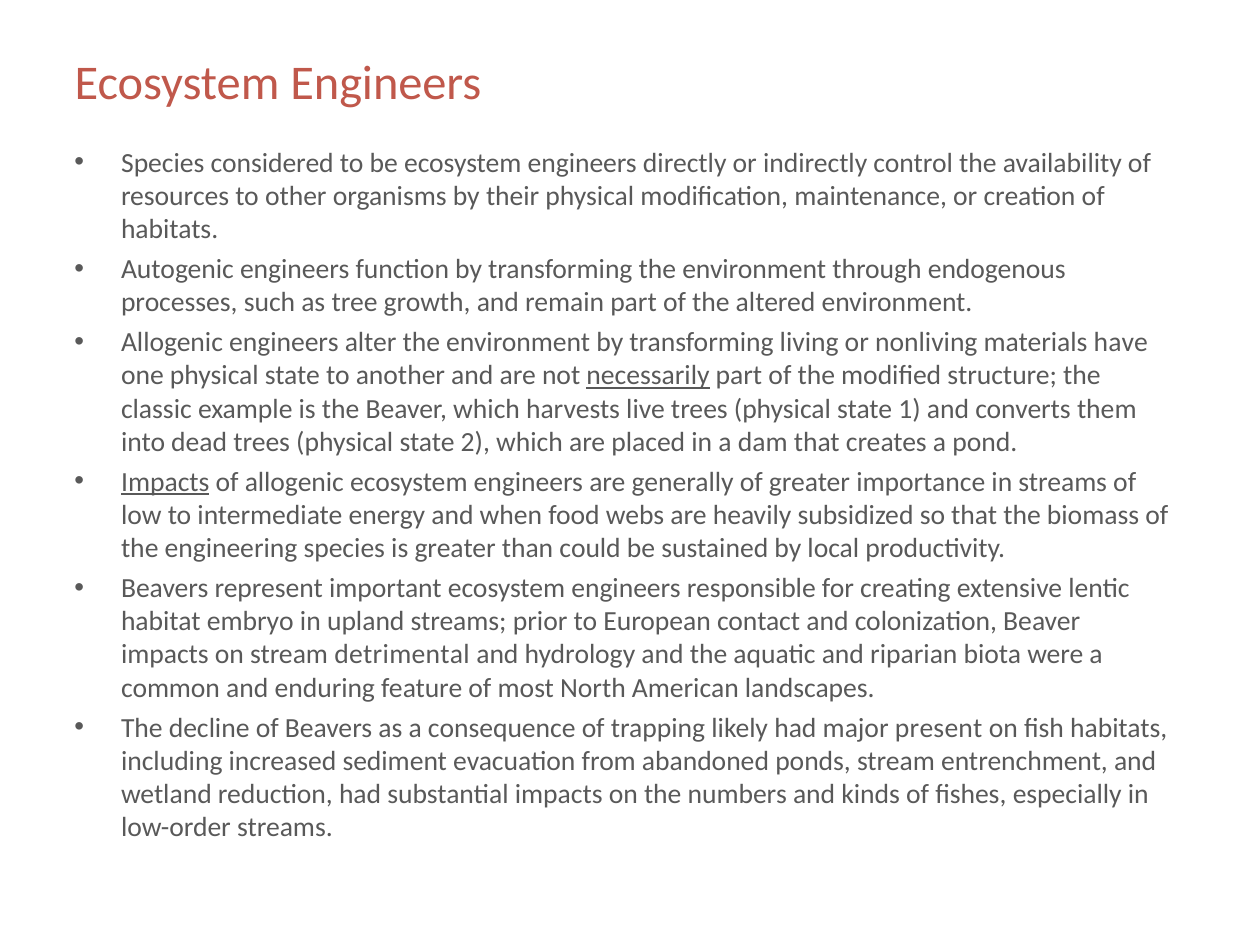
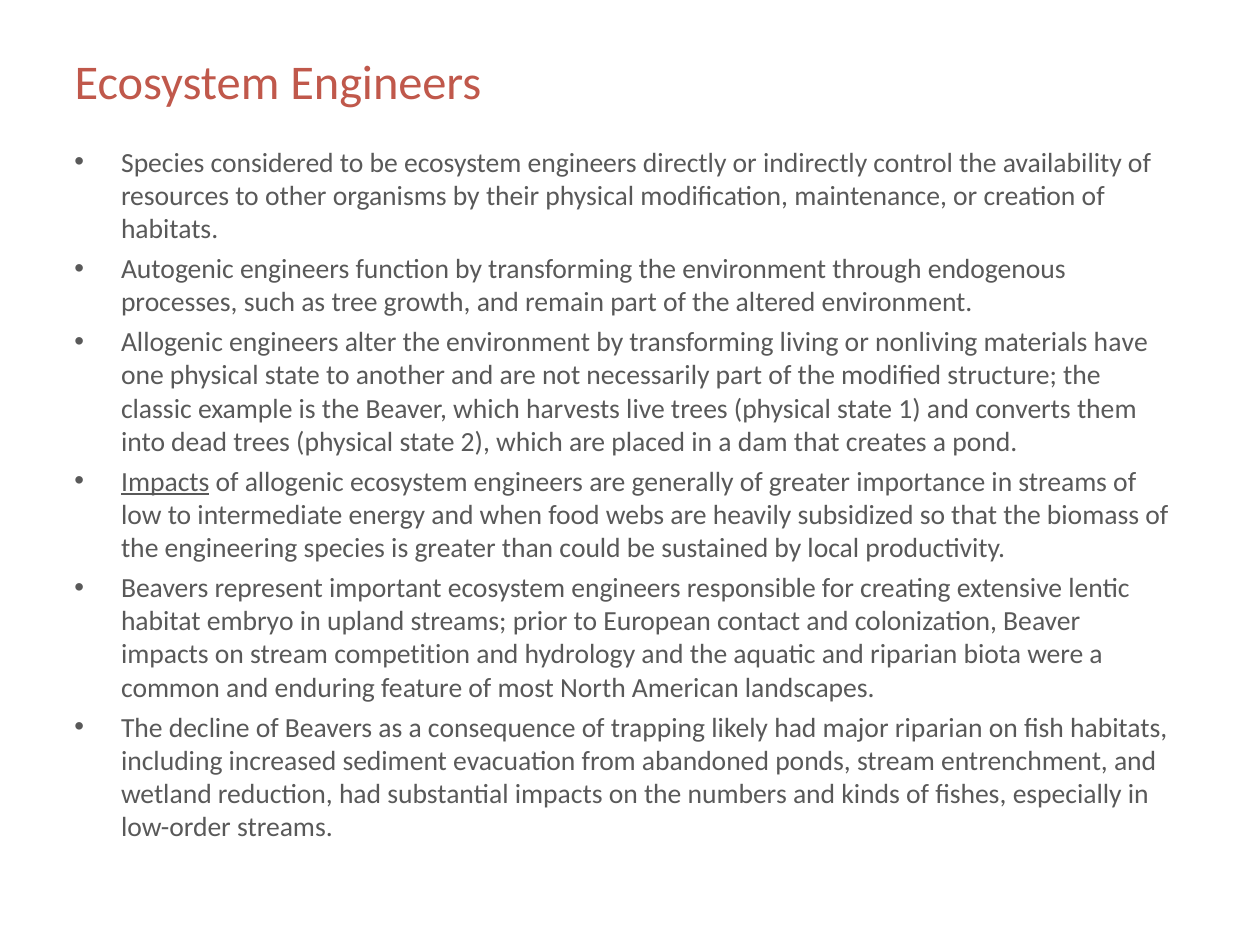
necessarily underline: present -> none
detrimental: detrimental -> competition
major present: present -> riparian
